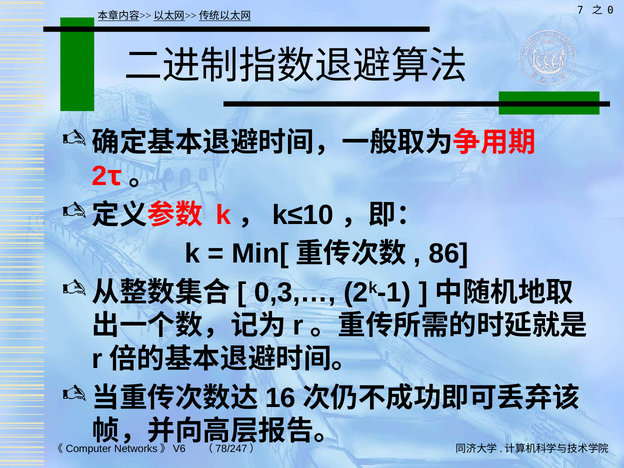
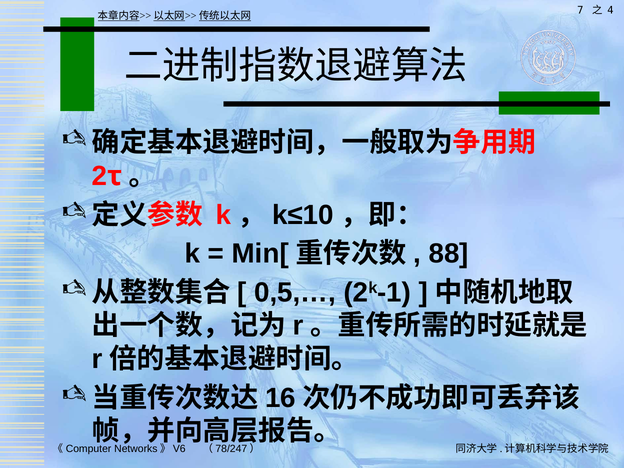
0: 0 -> 4
86: 86 -> 88
0,3,…: 0,3,… -> 0,5,…
